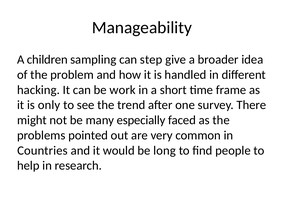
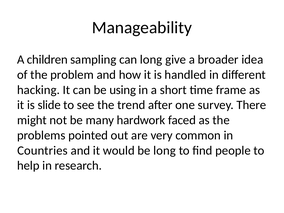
can step: step -> long
work: work -> using
only: only -> slide
especially: especially -> hardwork
